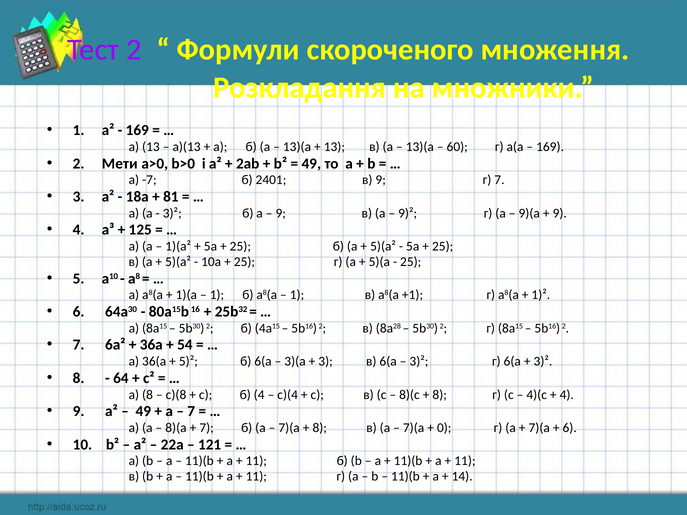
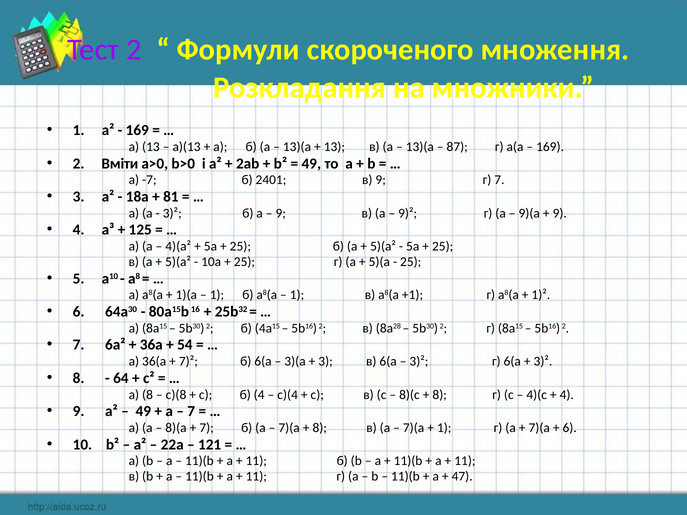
60: 60 -> 87
Мети: Мети -> Вміти
1)(a²: 1)(a² -> 4)(a²
5)²: 5)² -> 7)²
0 at (444, 428): 0 -> 1
14: 14 -> 47
